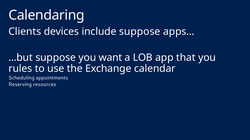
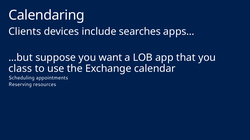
include suppose: suppose -> searches
rules: rules -> class
